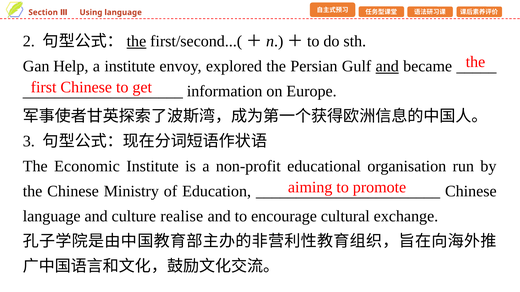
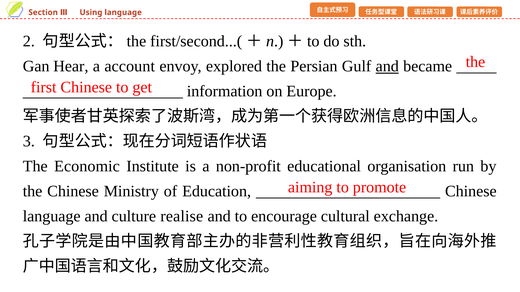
the at (136, 41) underline: present -> none
Help: Help -> Hear
a institute: institute -> account
